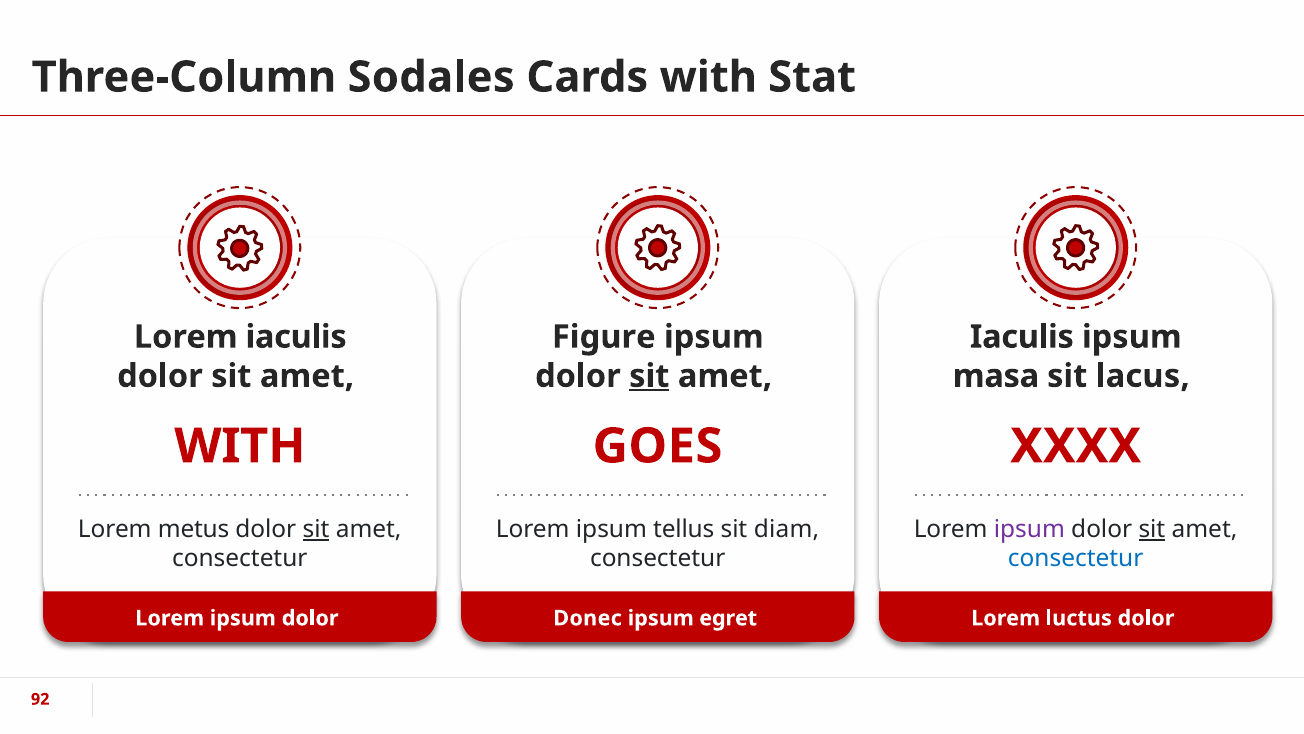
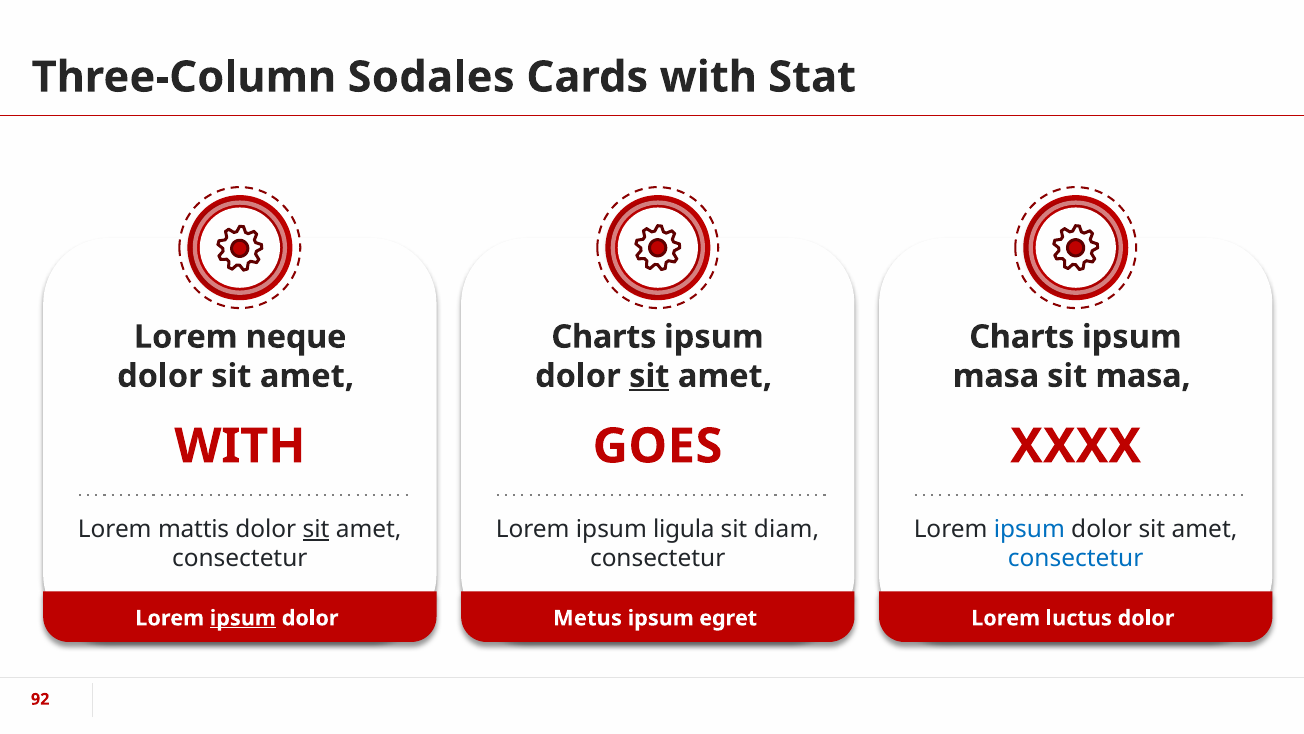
Lorem iaculis: iaculis -> neque
Figure at (604, 337): Figure -> Charts
Iaculis at (1022, 337): Iaculis -> Charts
sit lacus: lacus -> masa
metus: metus -> mattis
tellus: tellus -> ligula
ipsum at (1029, 529) colour: purple -> blue
sit at (1152, 529) underline: present -> none
ipsum at (243, 618) underline: none -> present
Donec: Donec -> Metus
